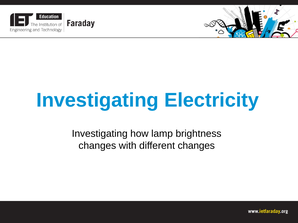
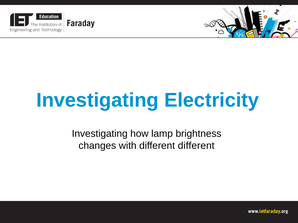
different changes: changes -> different
